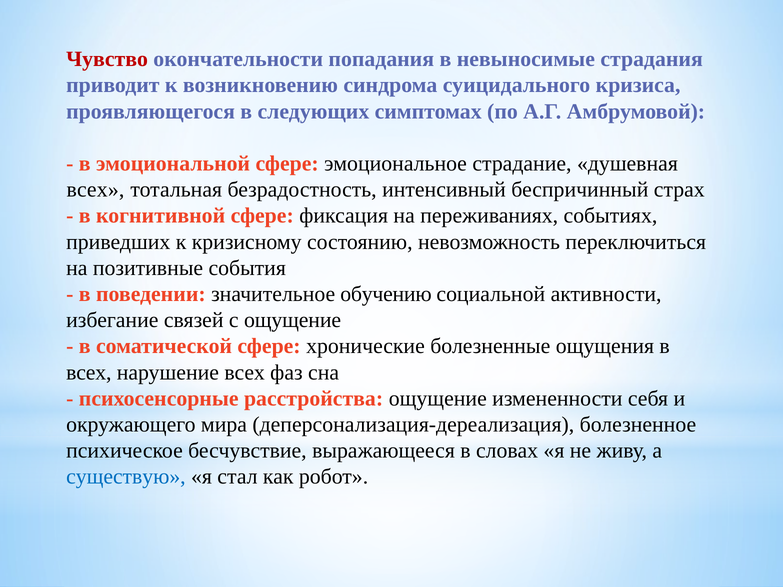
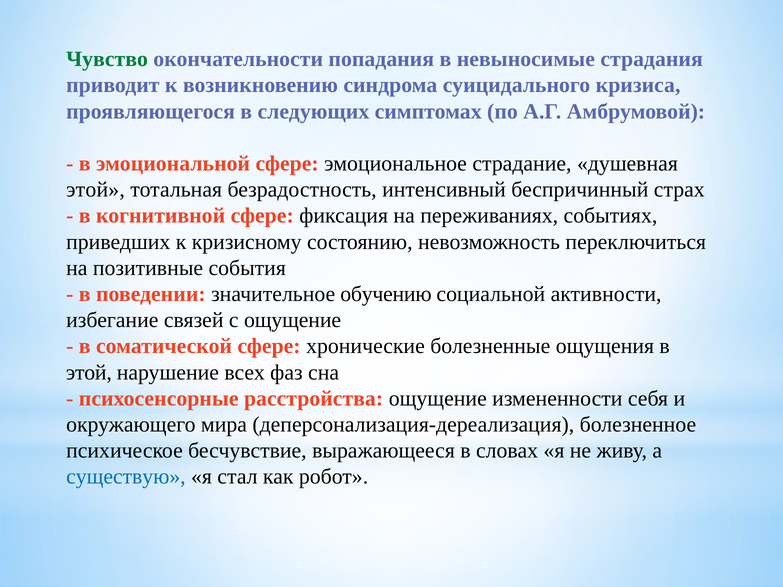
Чувство colour: red -> green
всех at (96, 190): всех -> этой
всех at (89, 373): всех -> этой
